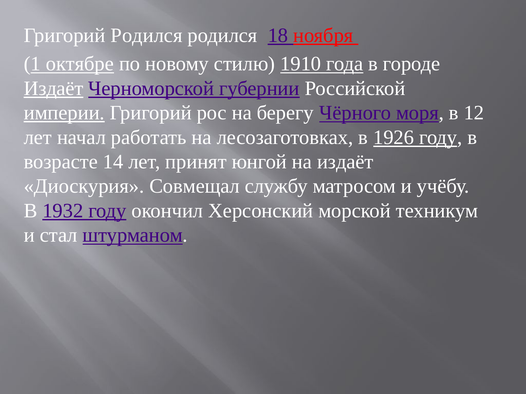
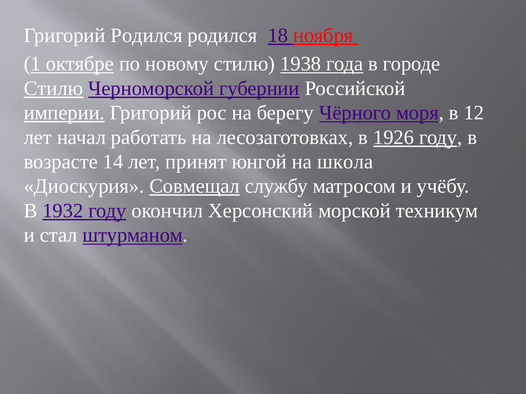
1910: 1910 -> 1938
Издаёт at (54, 88): Издаёт -> Стилю
на издаёт: издаёт -> школа
Совмещал underline: none -> present
